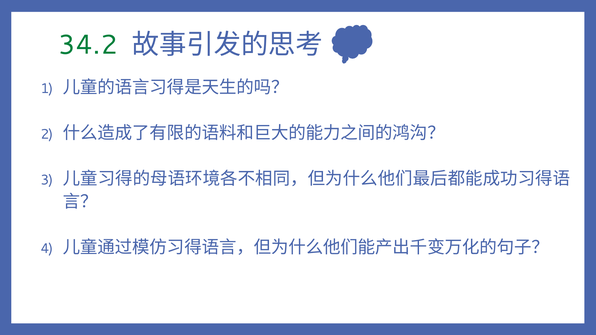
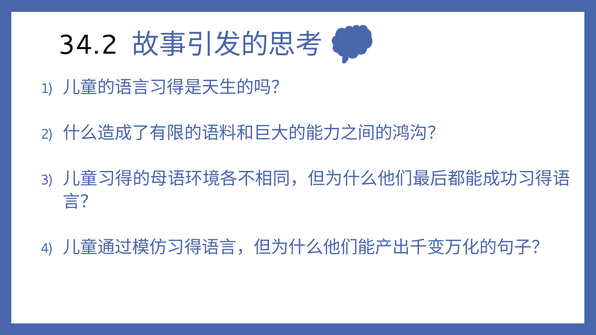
34.2 colour: green -> black
